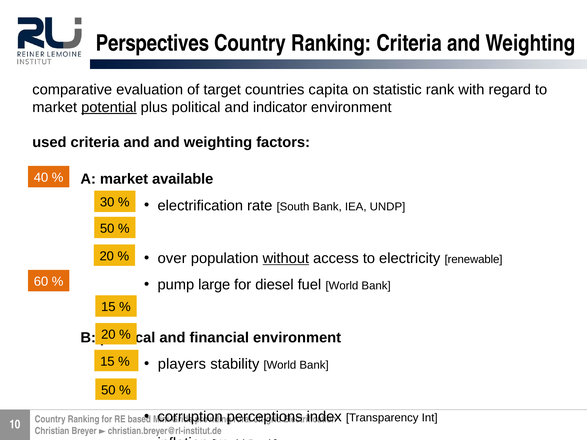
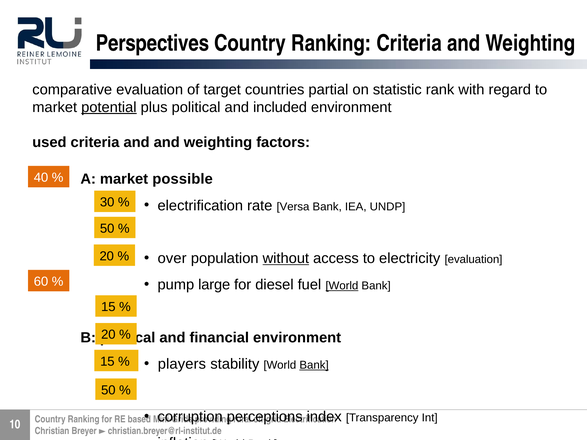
capita: capita -> partial
indicator: indicator -> included
available: available -> possible
South: South -> Versa
electricity renewable: renewable -> evaluation
World at (342, 286) underline: none -> present
Bank at (314, 365) underline: none -> present
